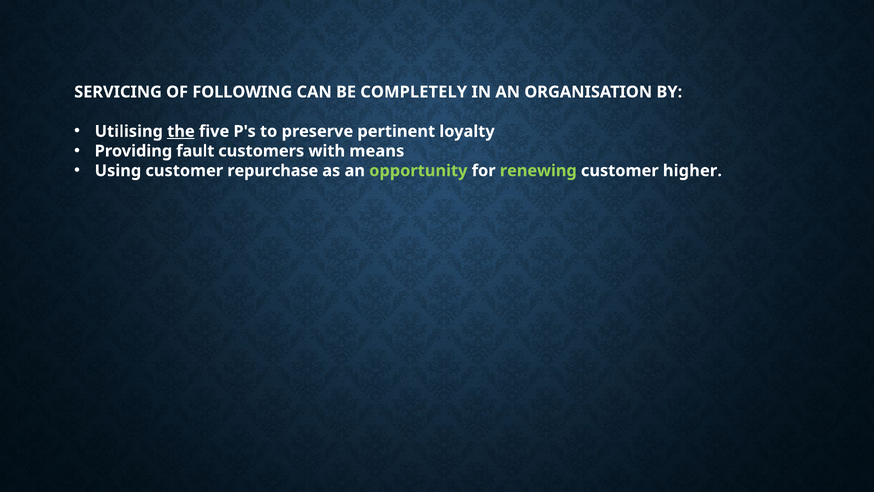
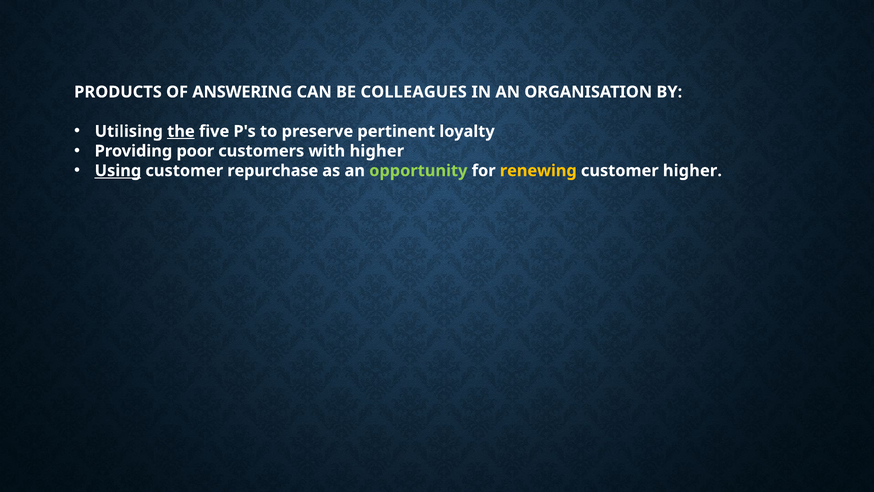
SERVICING: SERVICING -> PRODUCTS
FOLLOWING: FOLLOWING -> ANSWERING
COMPLETELY: COMPLETELY -> COLLEAGUES
fault: fault -> poor
with means: means -> higher
Using underline: none -> present
renewing colour: light green -> yellow
